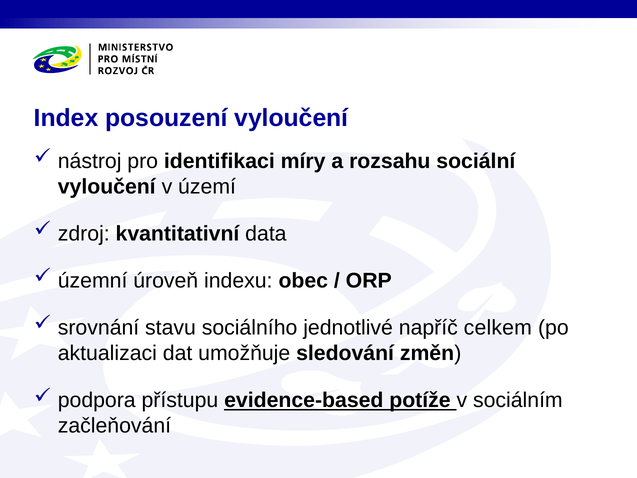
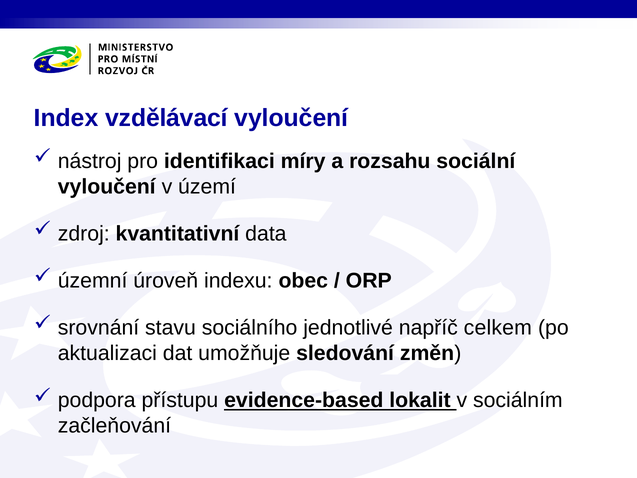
posouzení: posouzení -> vzdělávací
potíže: potíže -> lokalit
